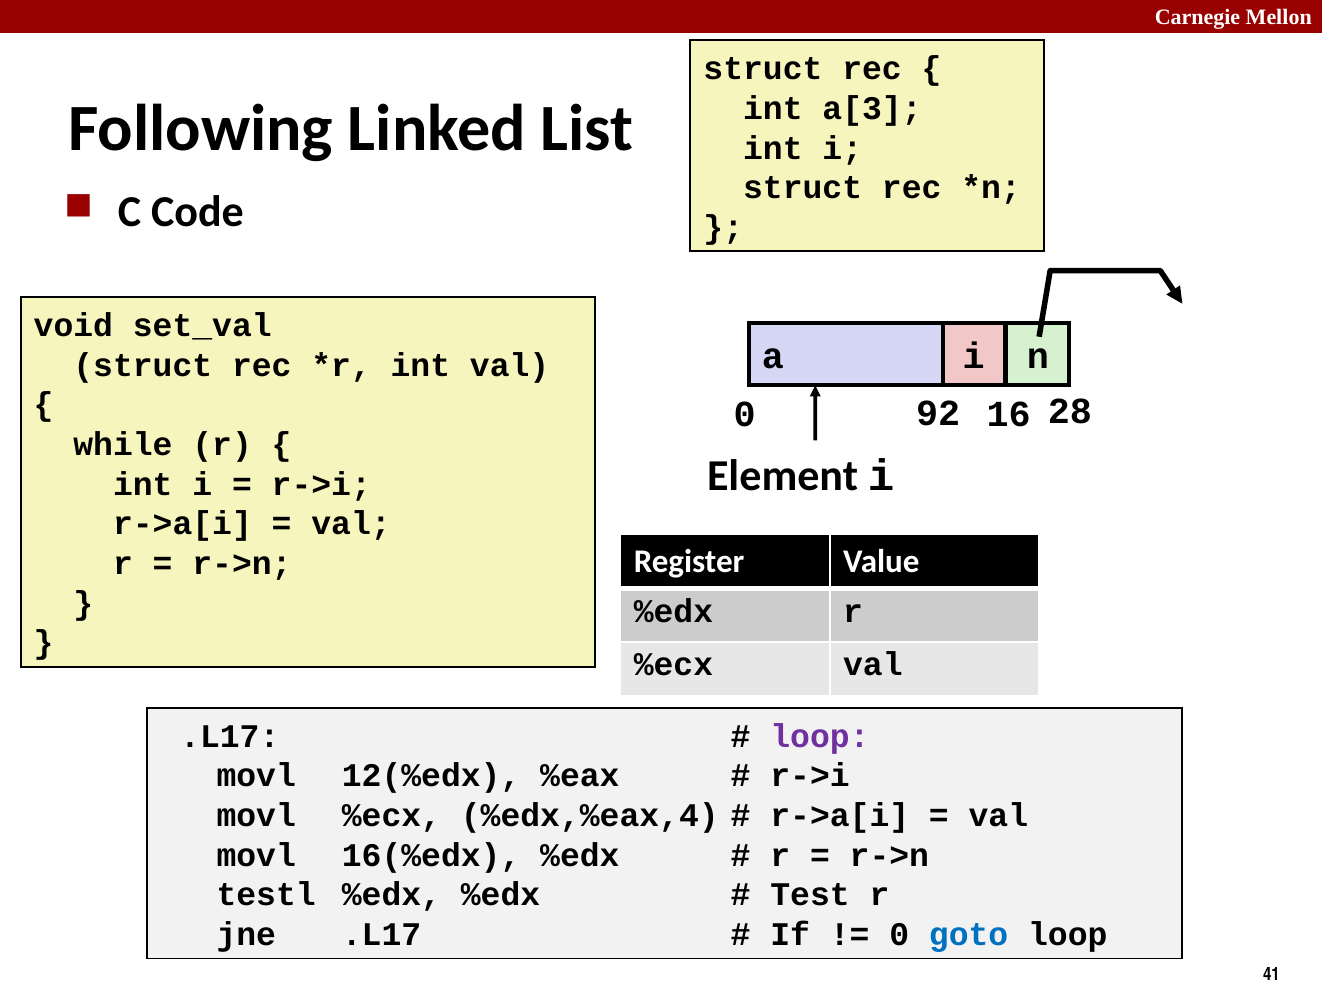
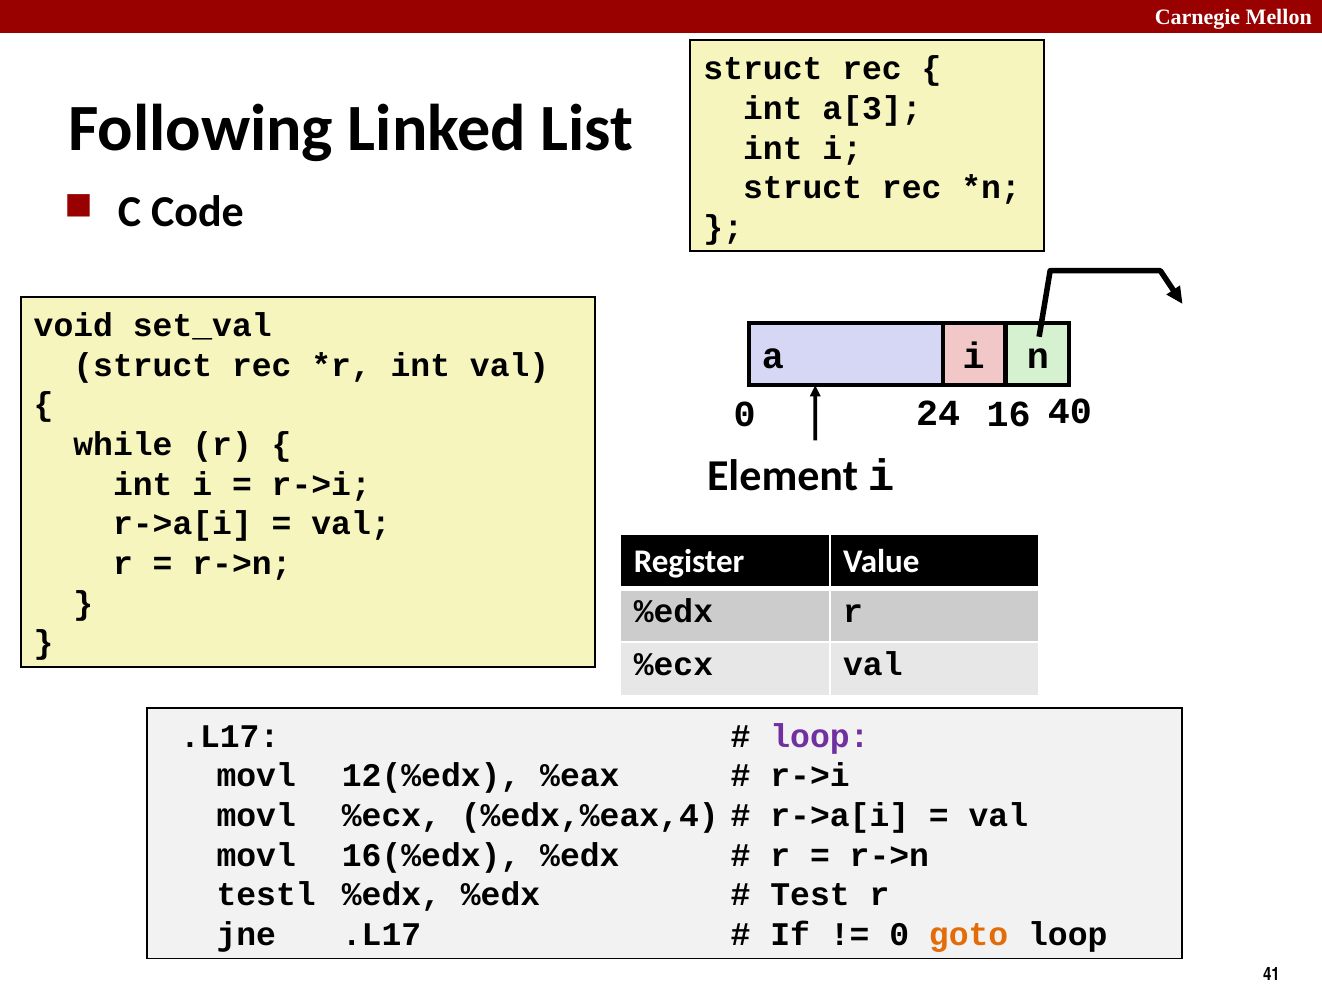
92: 92 -> 24
28: 28 -> 40
goto colour: blue -> orange
